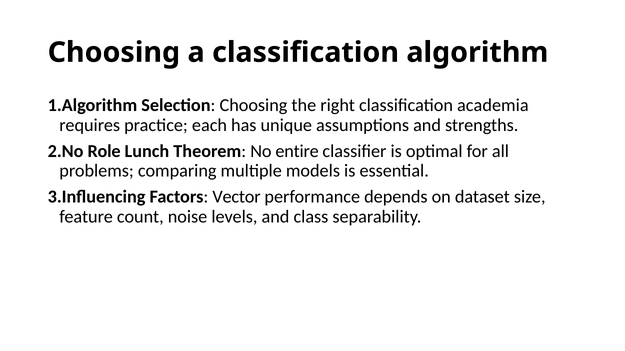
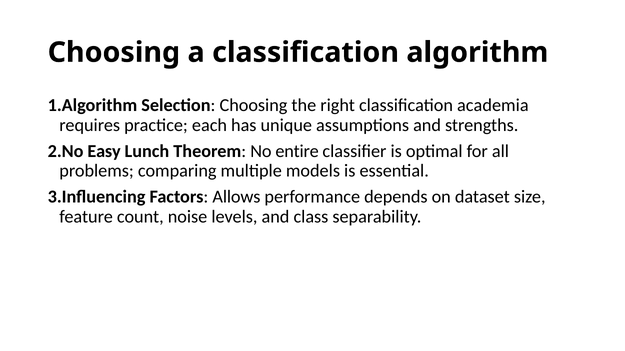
Role: Role -> Easy
Vector: Vector -> Allows
